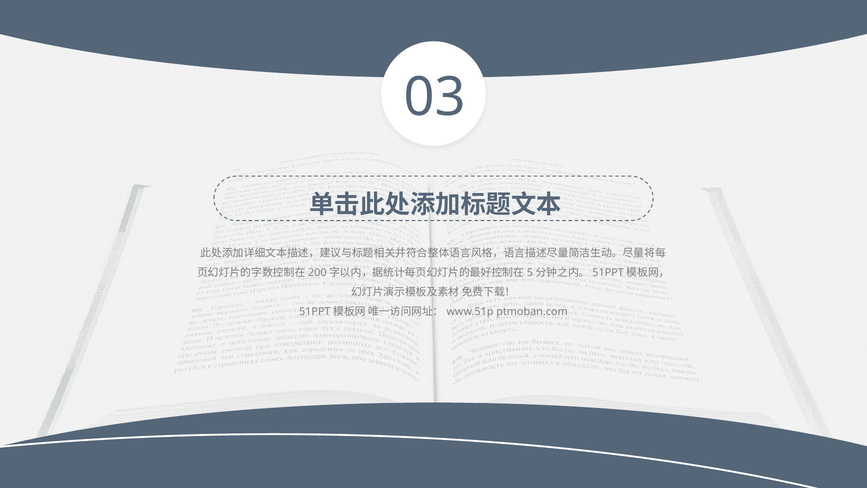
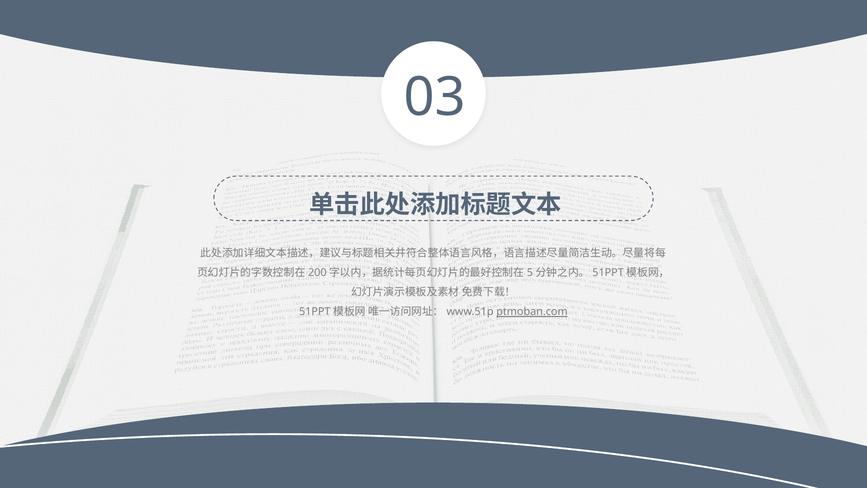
ptmoban.com underline: none -> present
